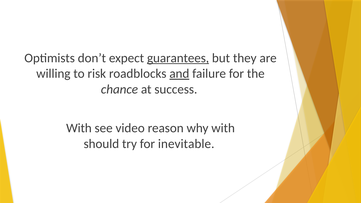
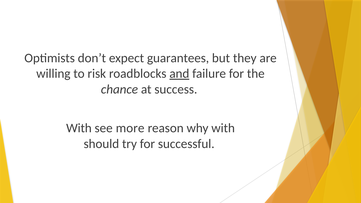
guarantees underline: present -> none
video: video -> more
inevitable: inevitable -> successful
